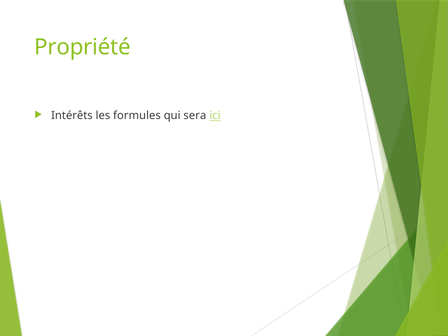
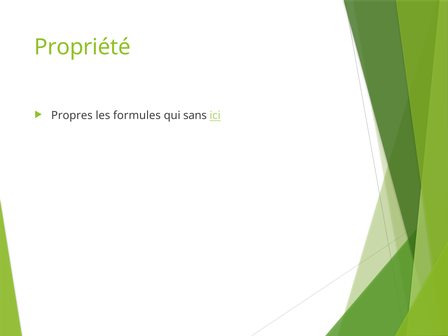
Intérêts: Intérêts -> Propres
sera: sera -> sans
